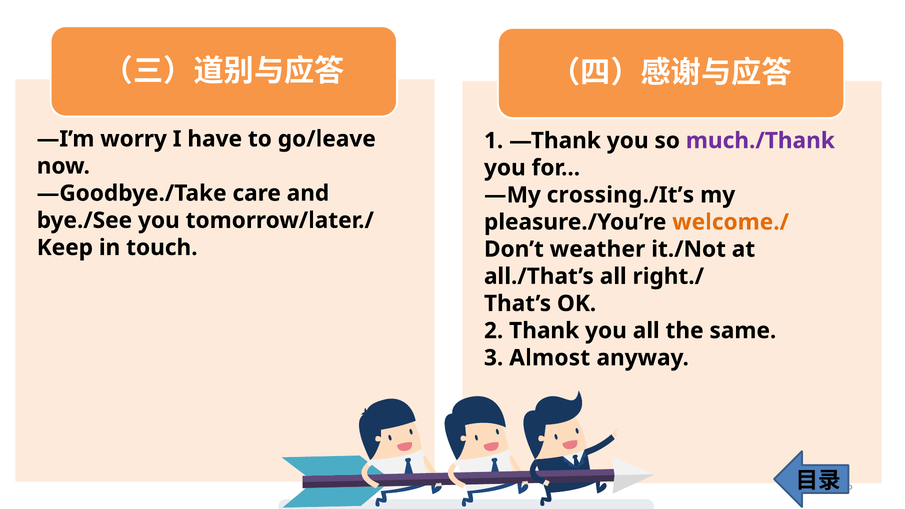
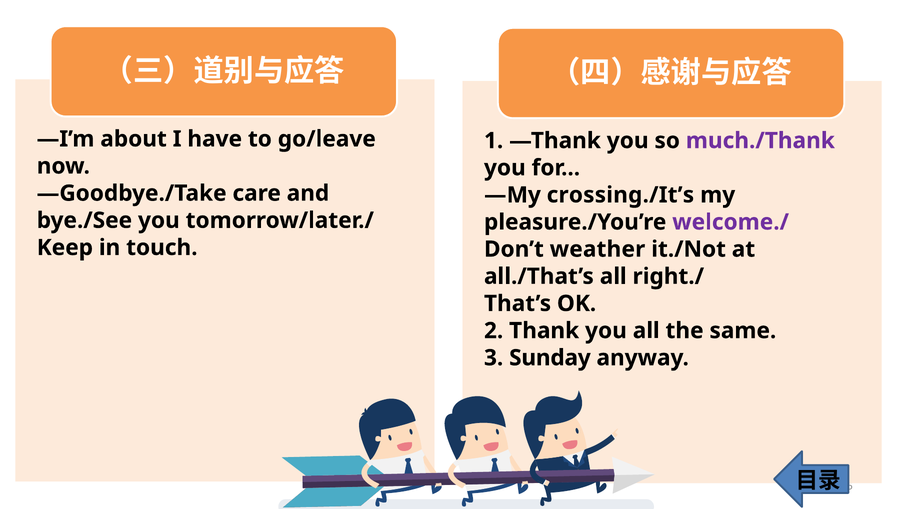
worry: worry -> about
welcome./ colour: orange -> purple
Almost: Almost -> Sunday
